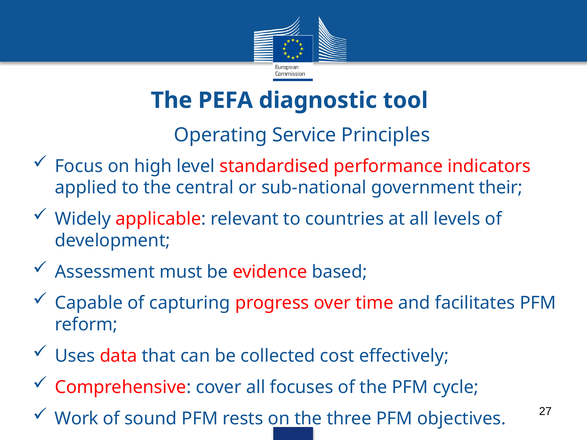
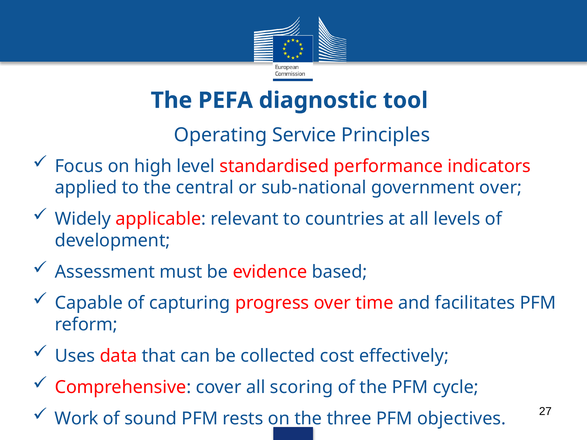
government their: their -> over
focuses: focuses -> scoring
